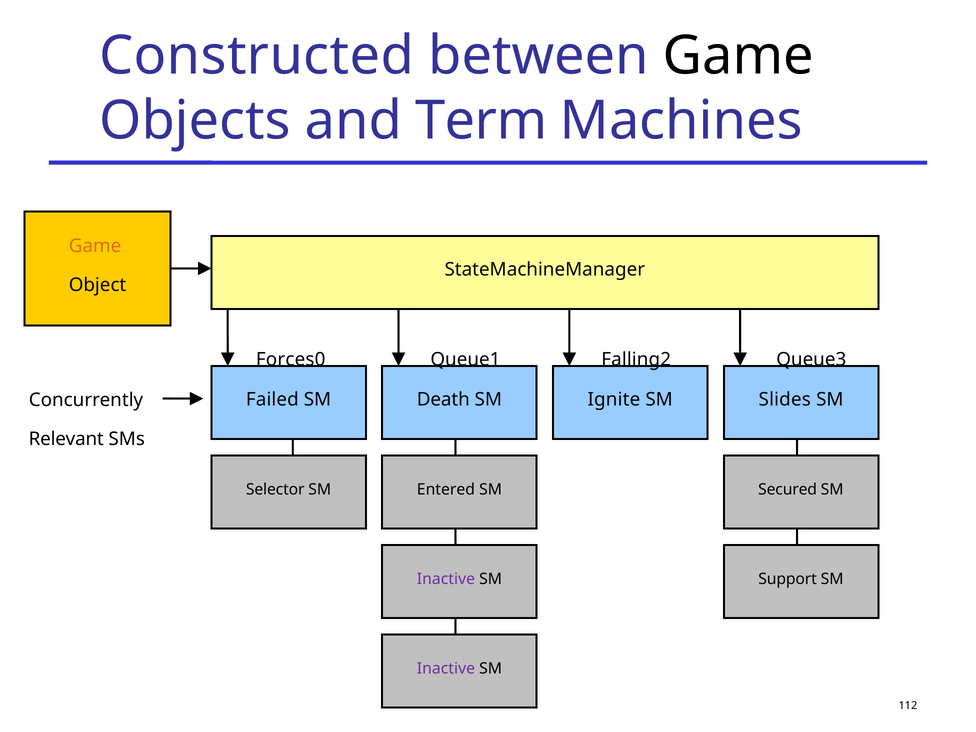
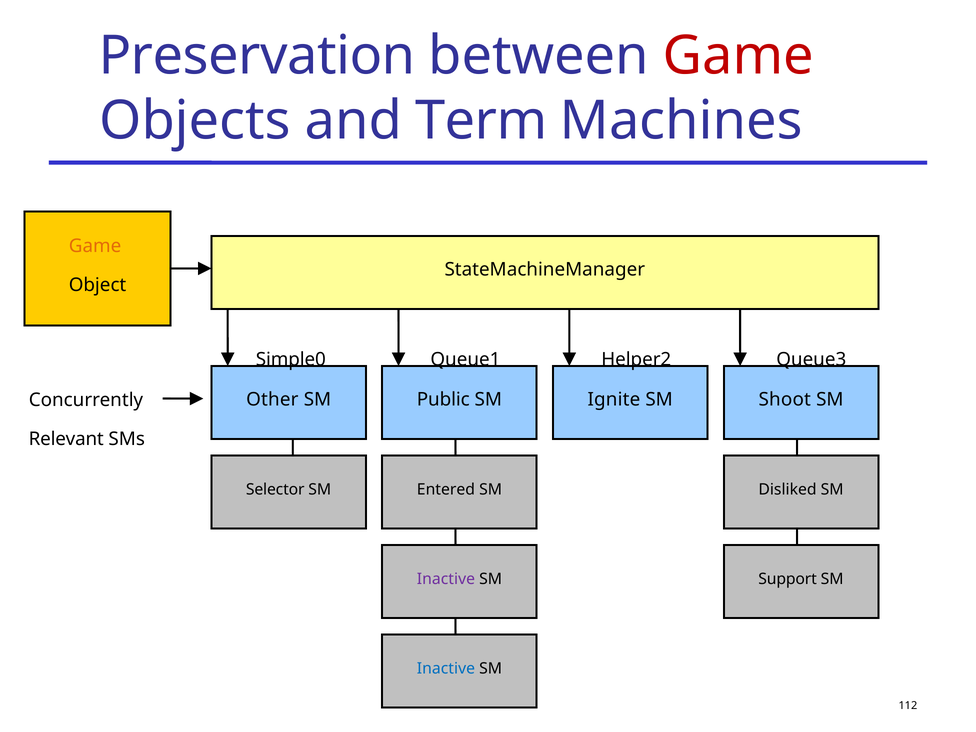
Constructed: Constructed -> Preservation
Game at (738, 56) colour: black -> red
Forces0: Forces0 -> Simple0
Falling2: Falling2 -> Helper2
Failed: Failed -> Other
Death: Death -> Public
Slides: Slides -> Shoot
Secured: Secured -> Disliked
Inactive at (446, 669) colour: purple -> blue
